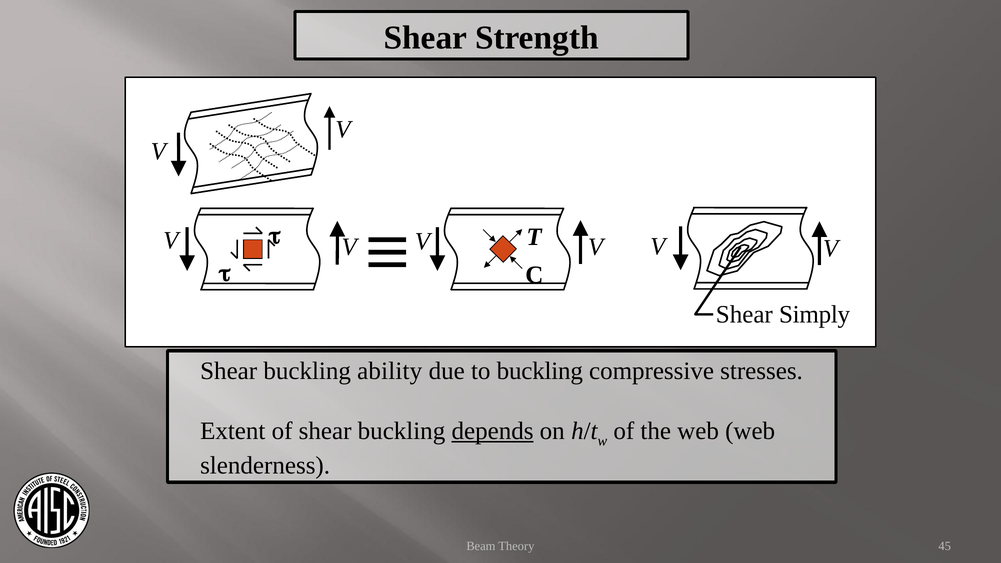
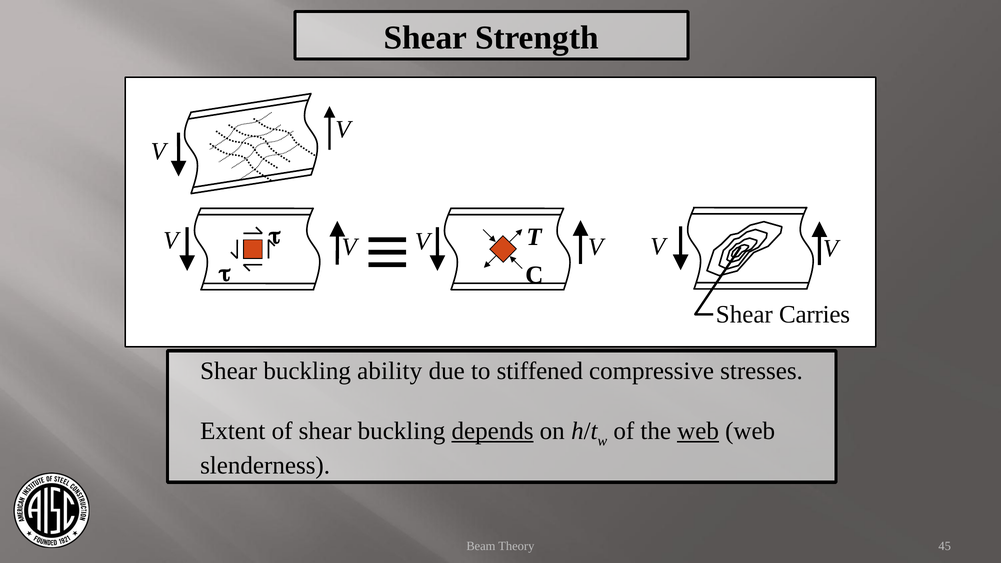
Simply: Simply -> Carries
to buckling: buckling -> stiffened
web at (698, 431) underline: none -> present
